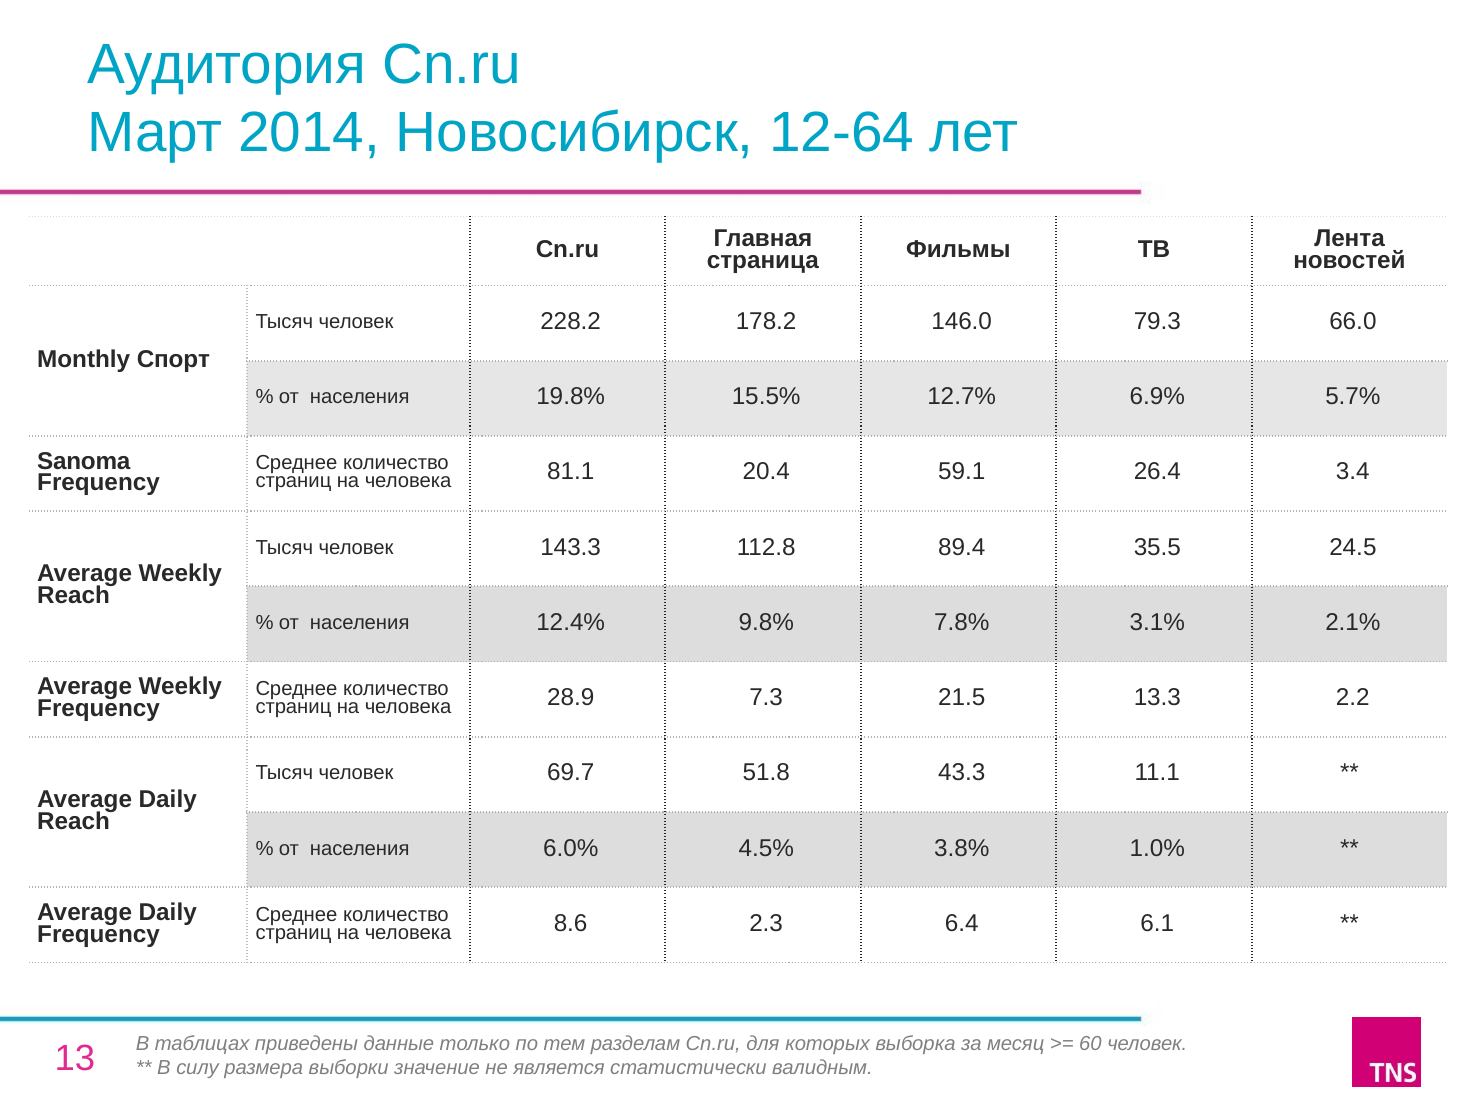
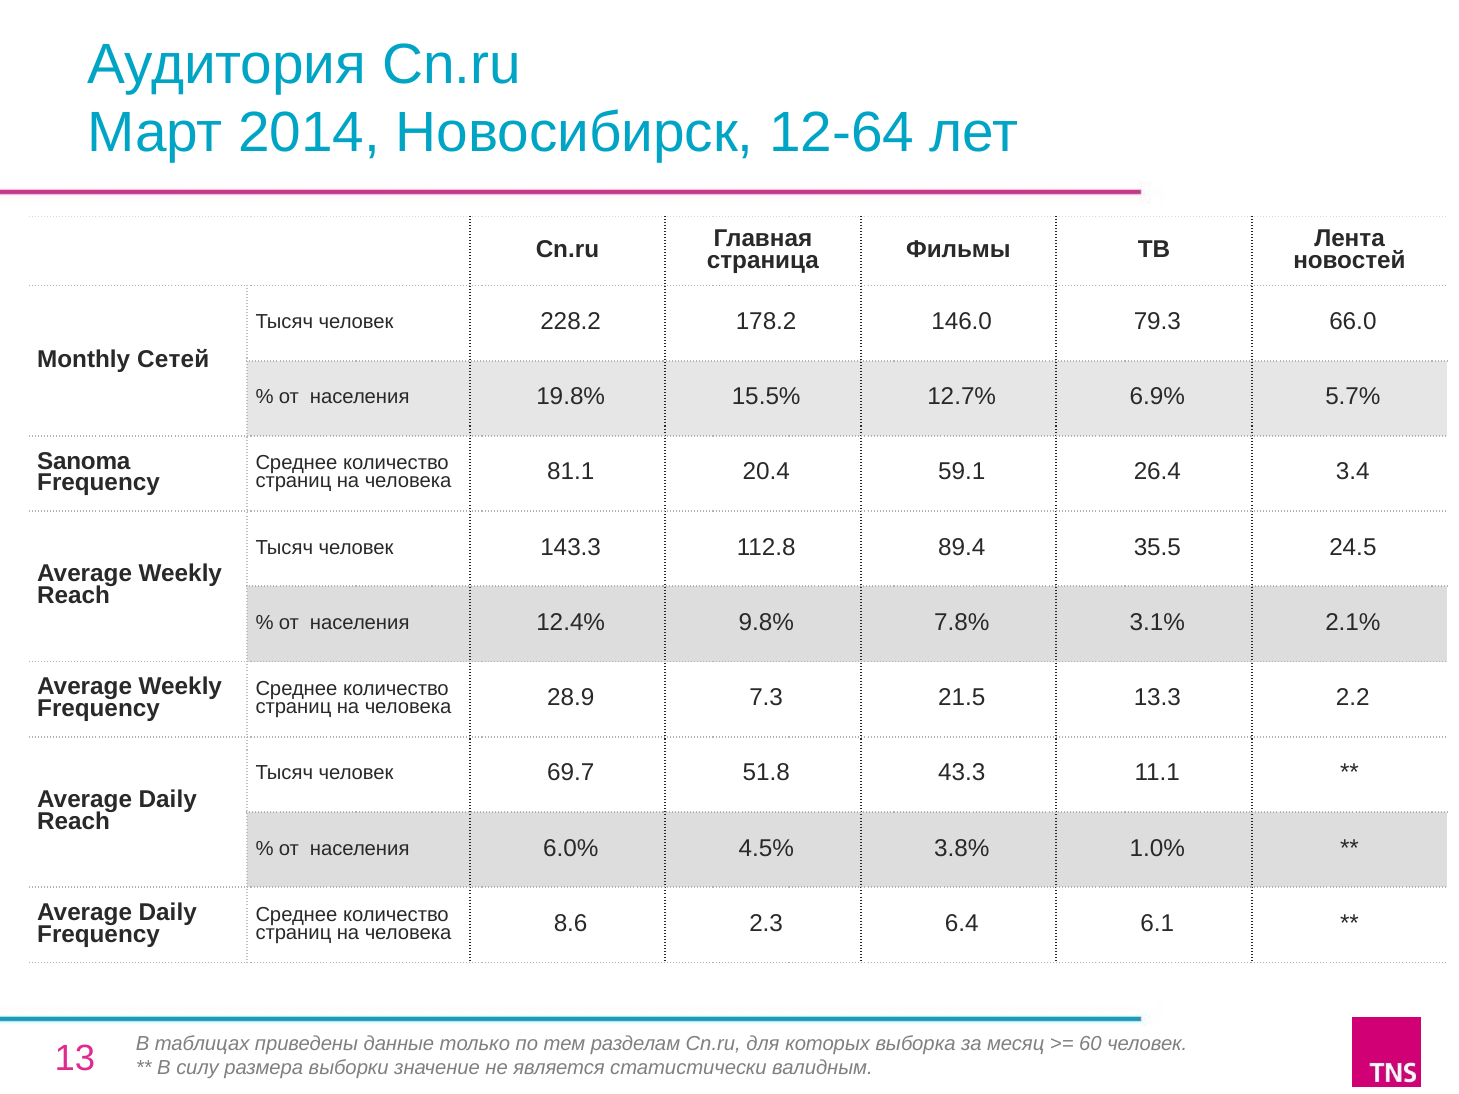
Спорт: Спорт -> Сетей
